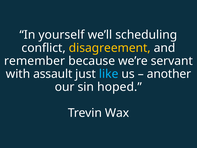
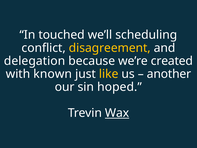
yourself: yourself -> touched
remember: remember -> delegation
servant: servant -> created
assault: assault -> known
like colour: light blue -> yellow
Wax underline: none -> present
